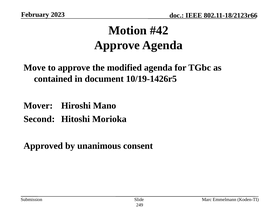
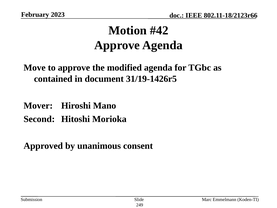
10/19-1426r5: 10/19-1426r5 -> 31/19-1426r5
